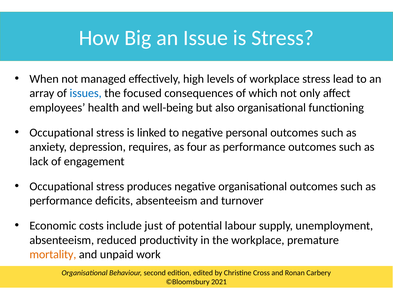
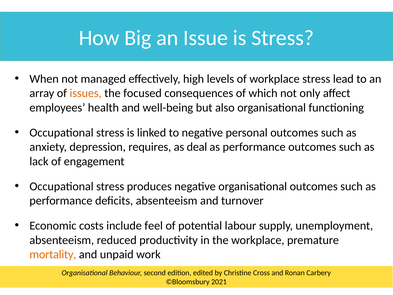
issues colour: blue -> orange
four: four -> deal
just: just -> feel
